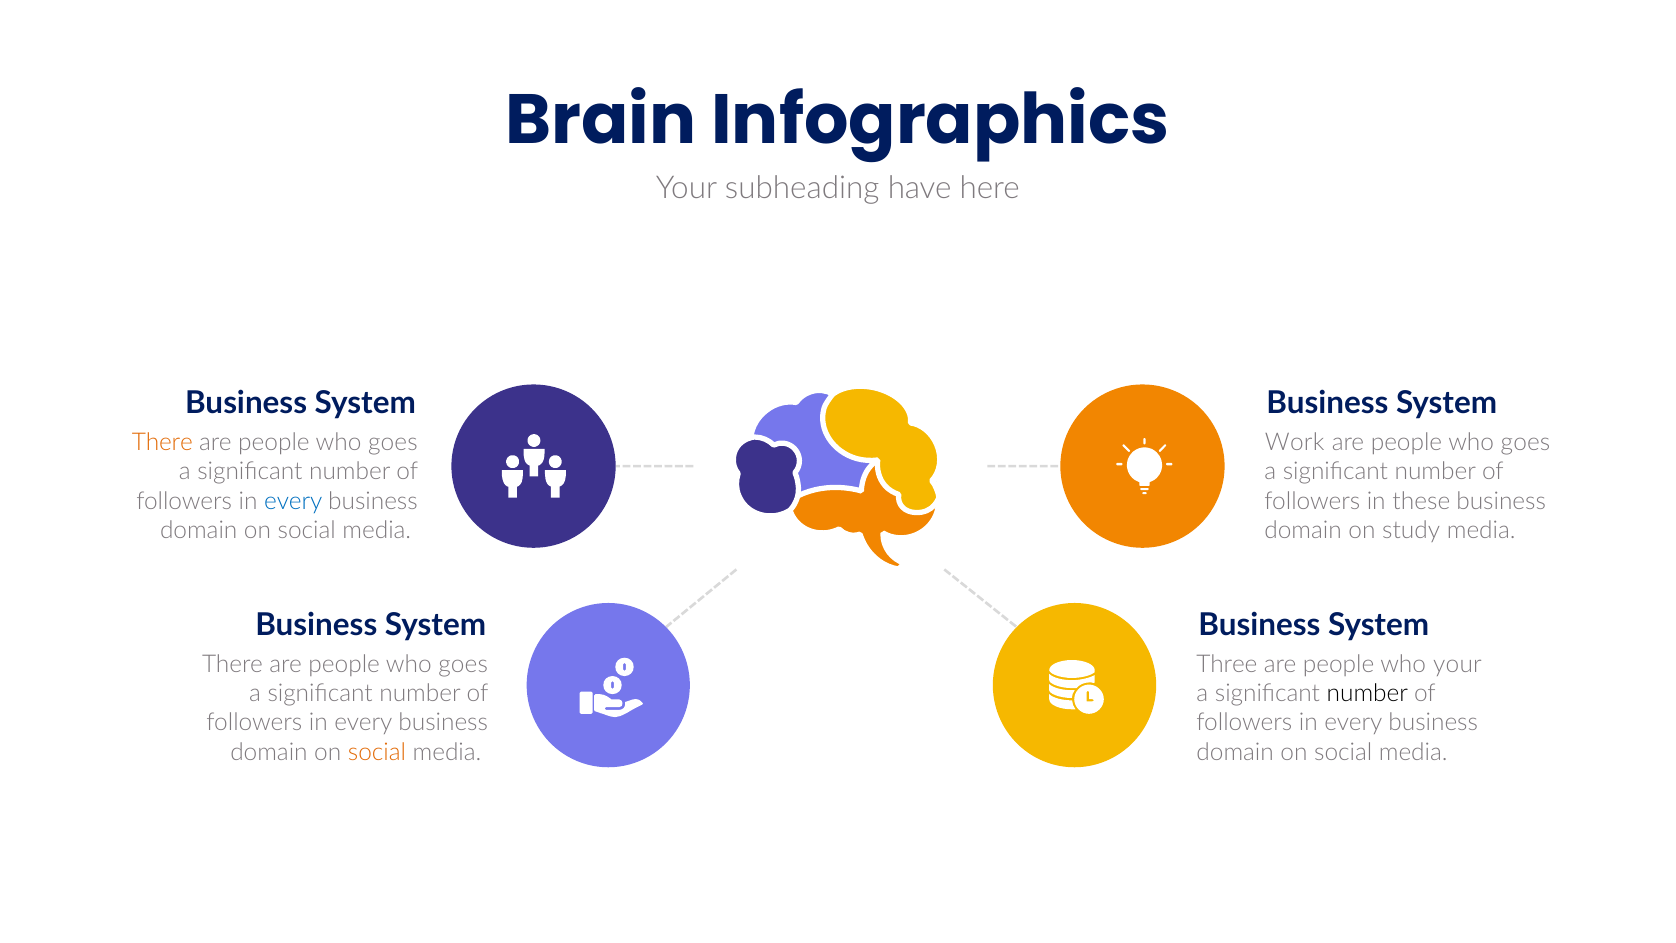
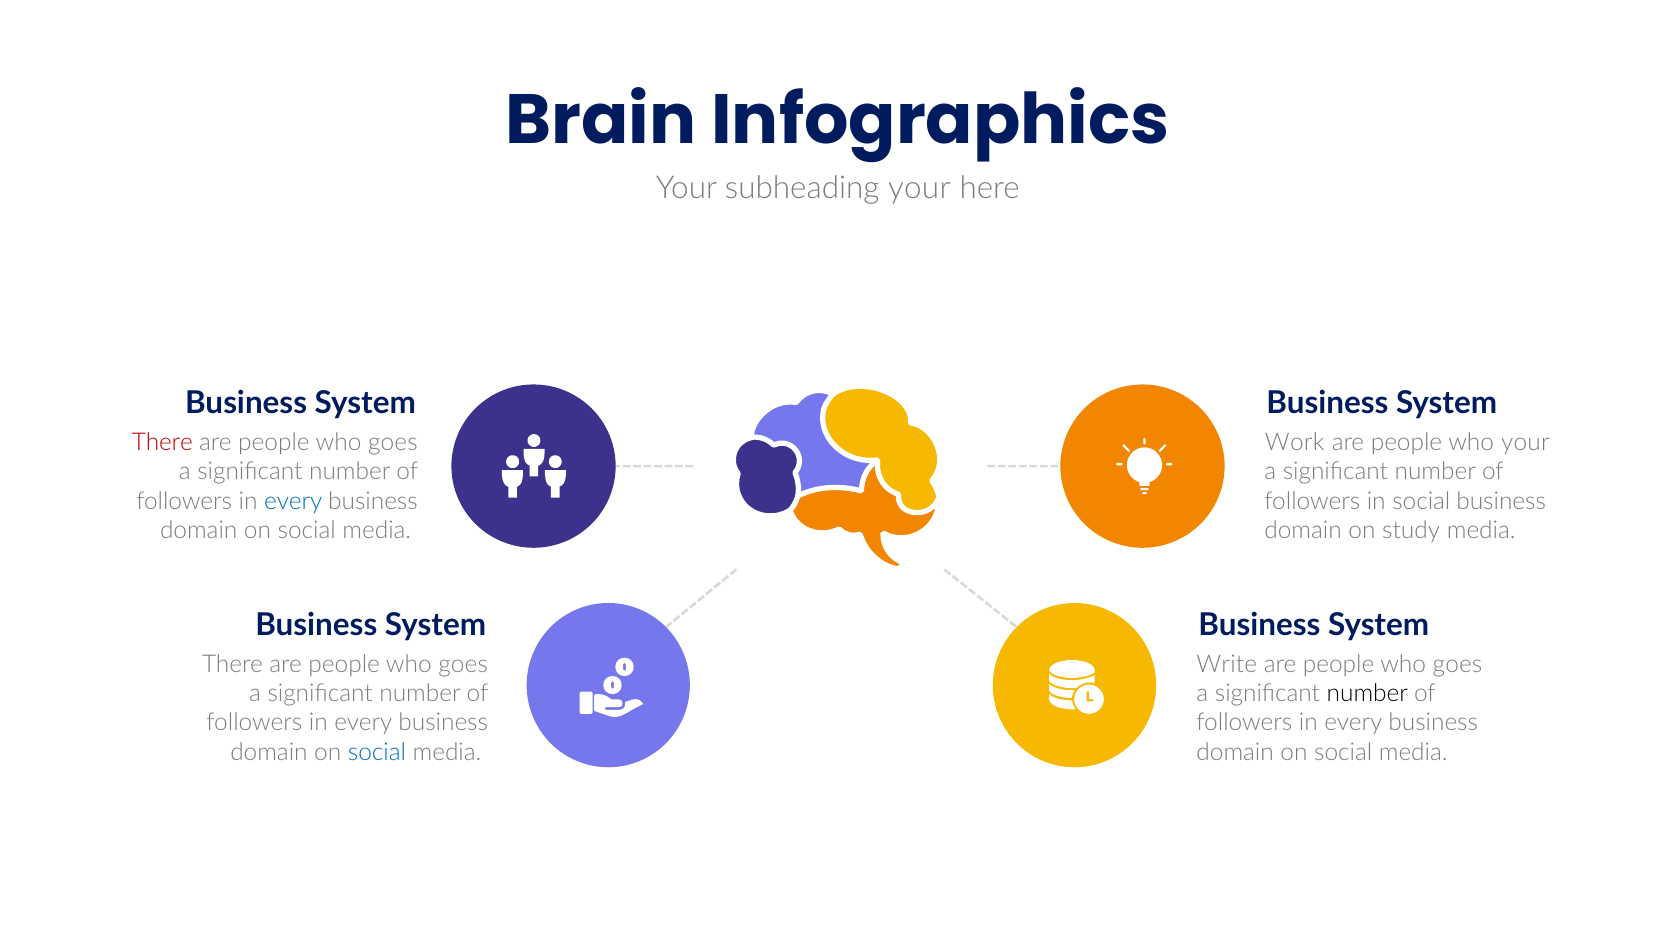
subheading have: have -> your
There at (162, 442) colour: orange -> red
goes at (1525, 442): goes -> your
in these: these -> social
Three: Three -> Write
your at (1457, 664): your -> goes
social at (377, 752) colour: orange -> blue
